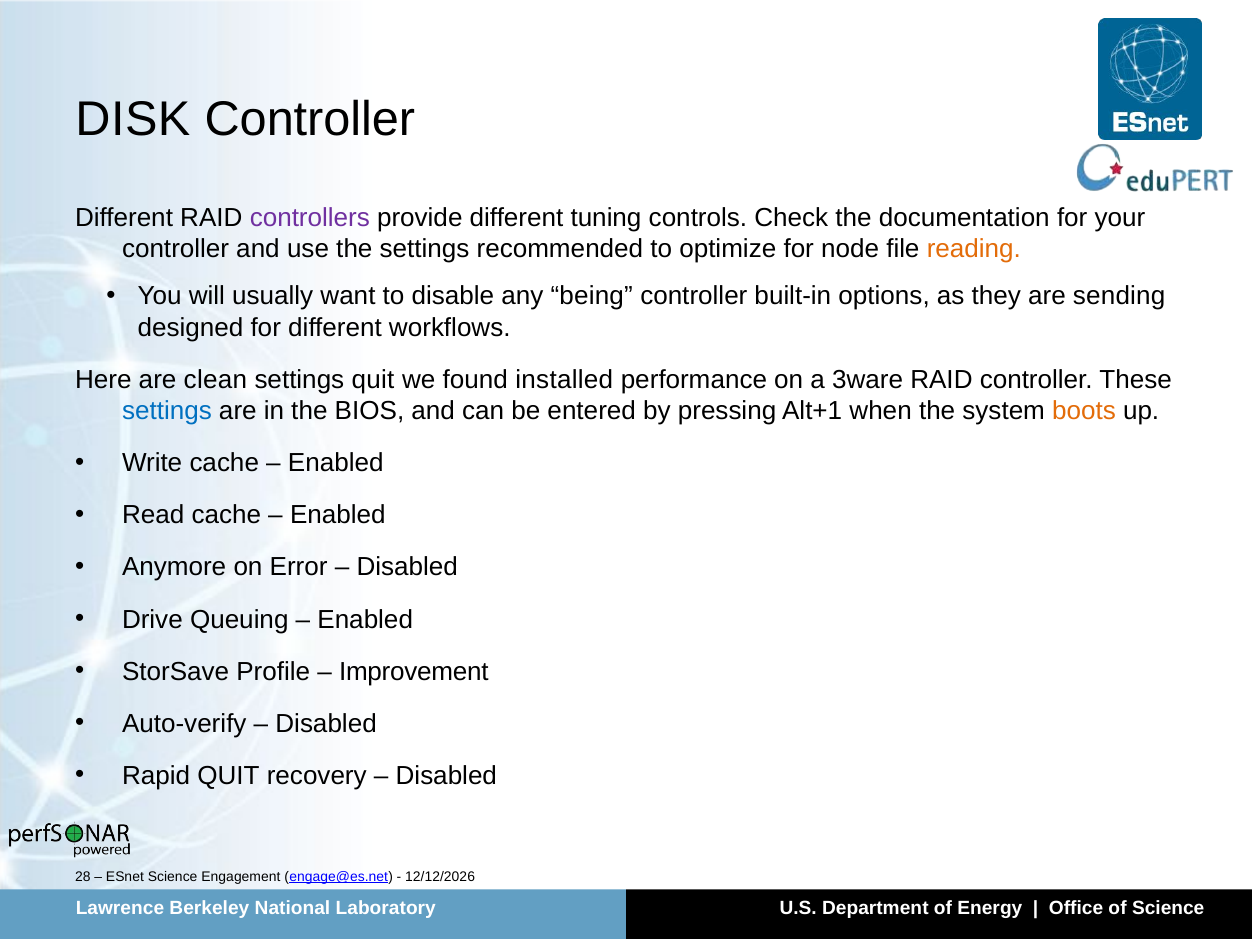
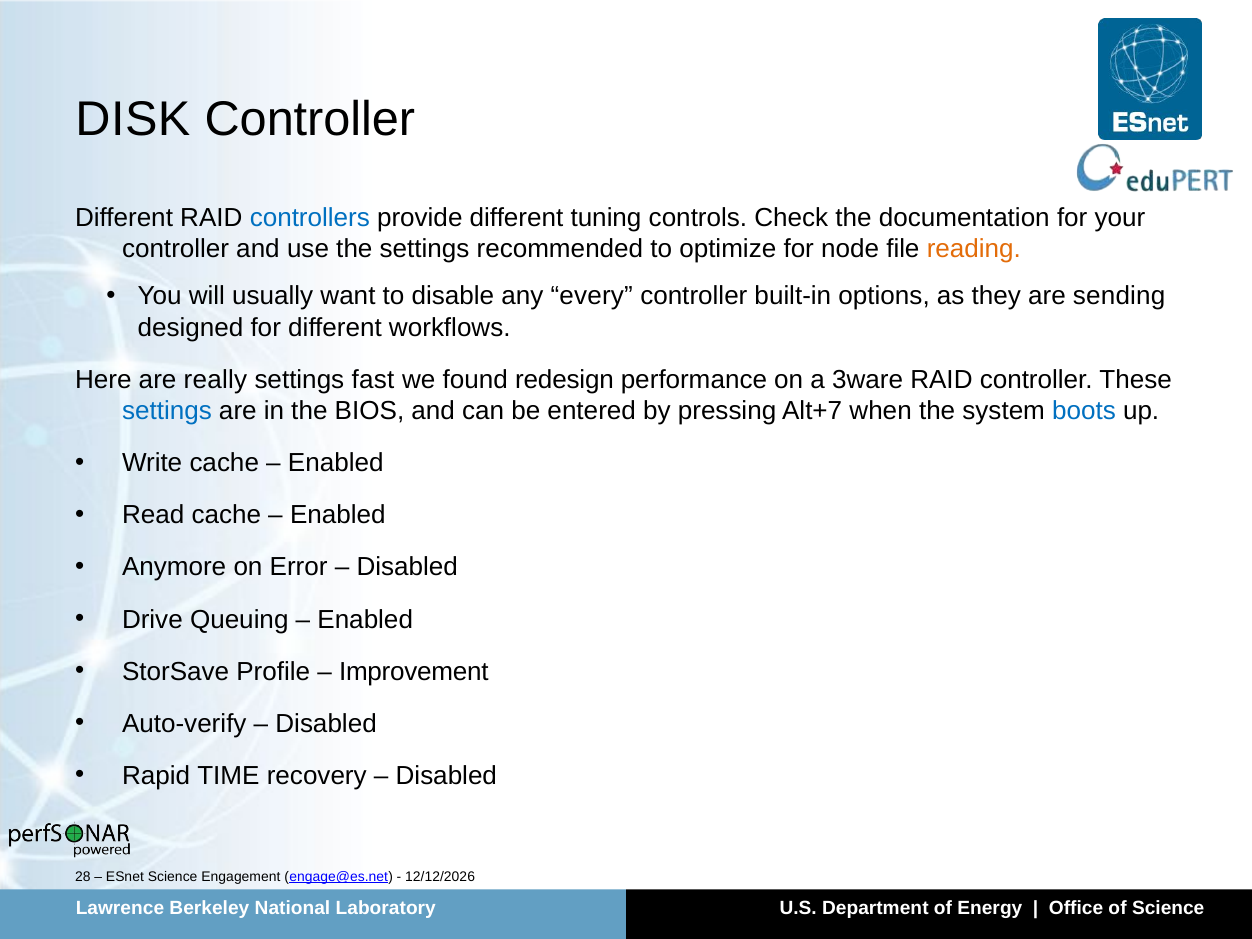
controllers colour: purple -> blue
being: being -> every
clean: clean -> really
settings quit: quit -> fast
installed: installed -> redesign
Alt+1: Alt+1 -> Alt+7
boots colour: orange -> blue
Rapid QUIT: QUIT -> TIME
